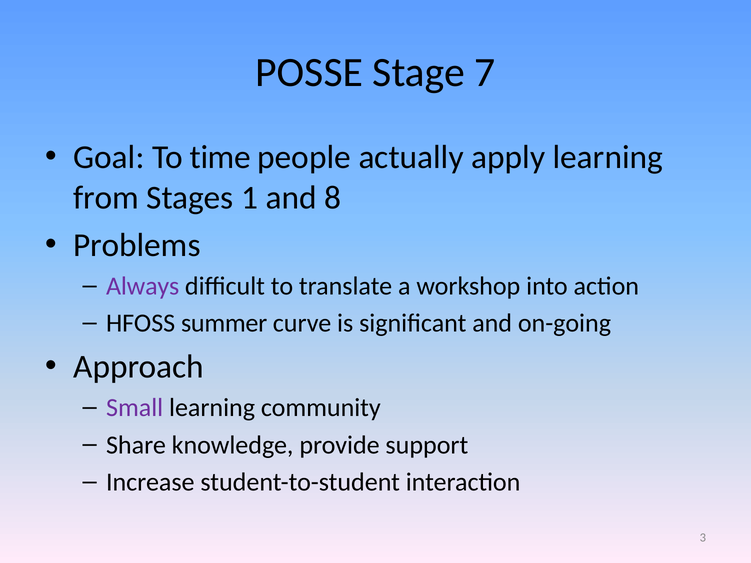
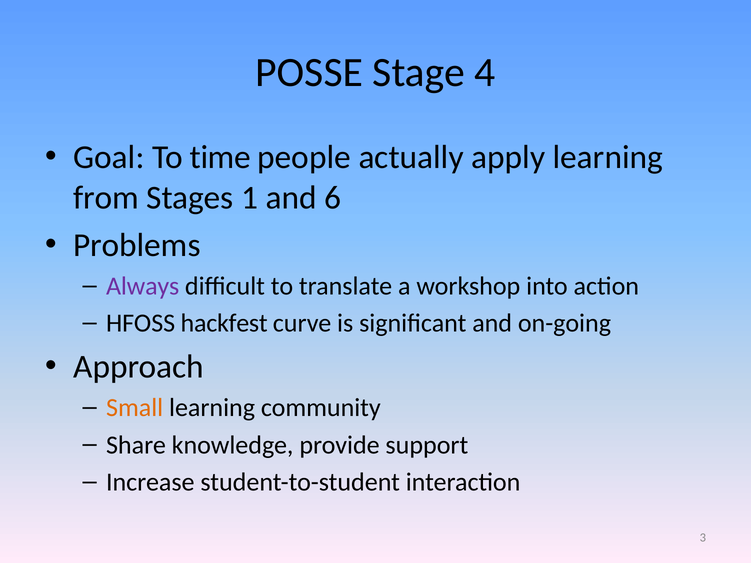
7: 7 -> 4
8: 8 -> 6
summer: summer -> hackfest
Small colour: purple -> orange
